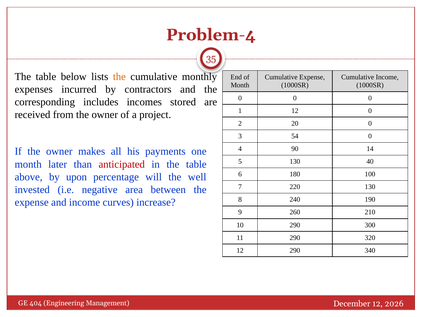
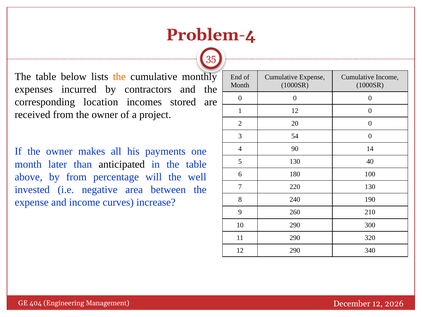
includes: includes -> location
anticipated colour: red -> black
by upon: upon -> from
